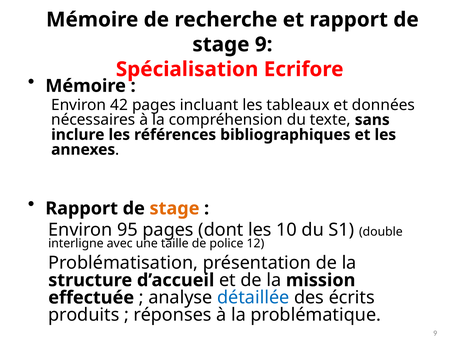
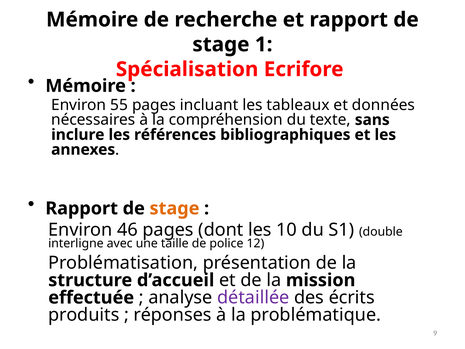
stage 9: 9 -> 1
42: 42 -> 55
95: 95 -> 46
détaillée colour: blue -> purple
